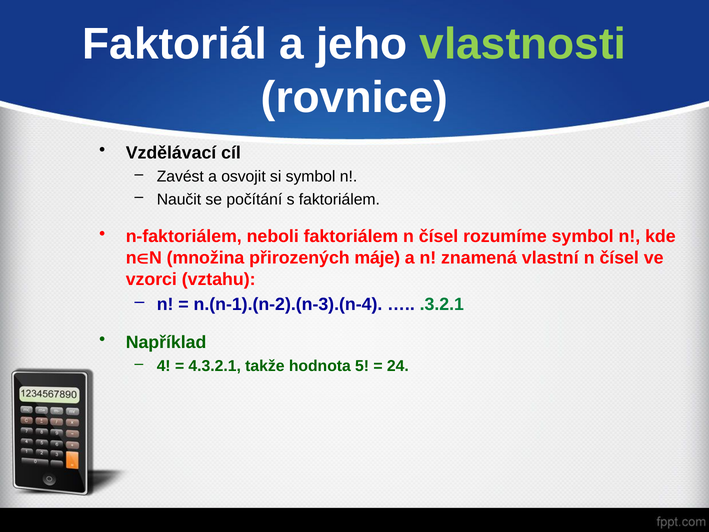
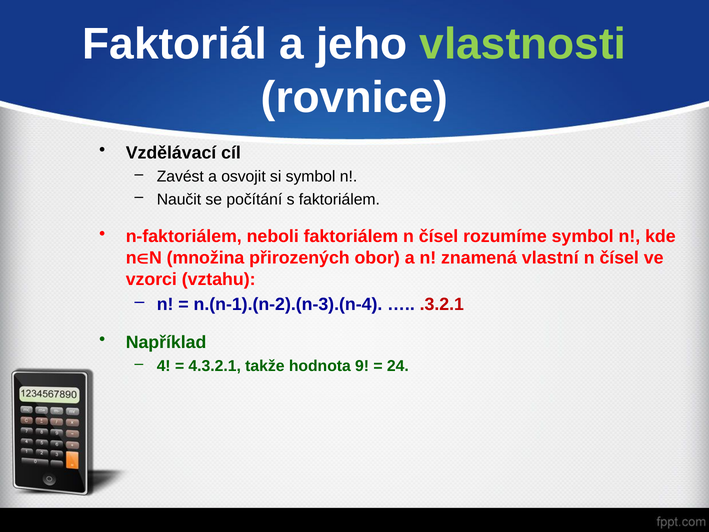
máje: máje -> obor
.3.2.1 colour: green -> red
5: 5 -> 9
